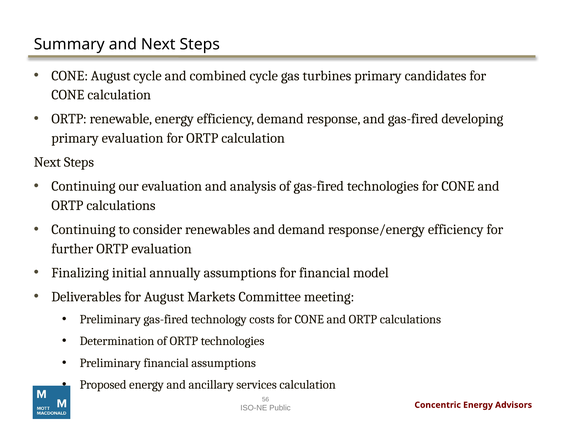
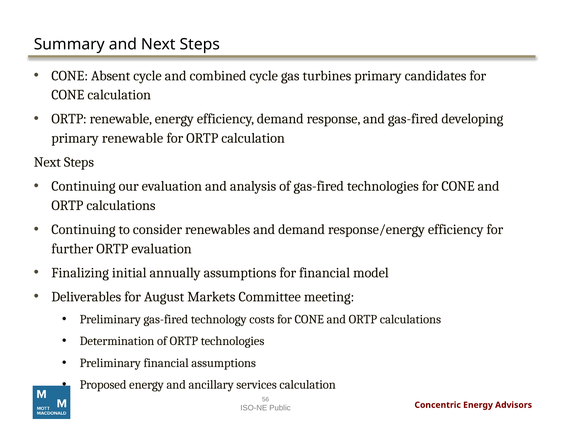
CONE August: August -> Absent
primary evaluation: evaluation -> renewable
